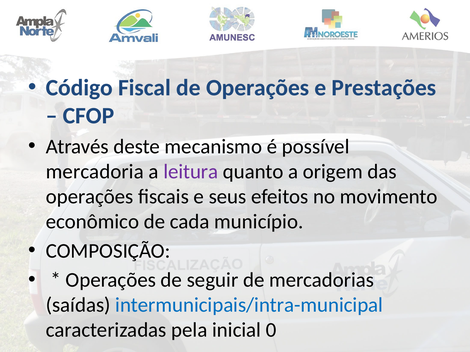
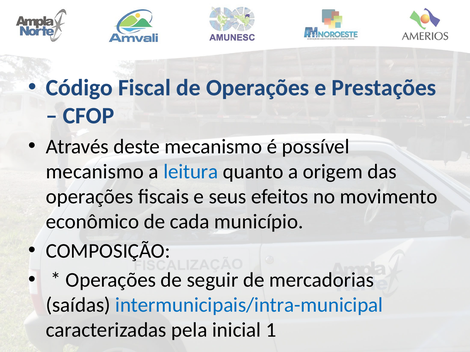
mercadoria at (95, 172): mercadoria -> mecanismo
leitura colour: purple -> blue
0: 0 -> 1
